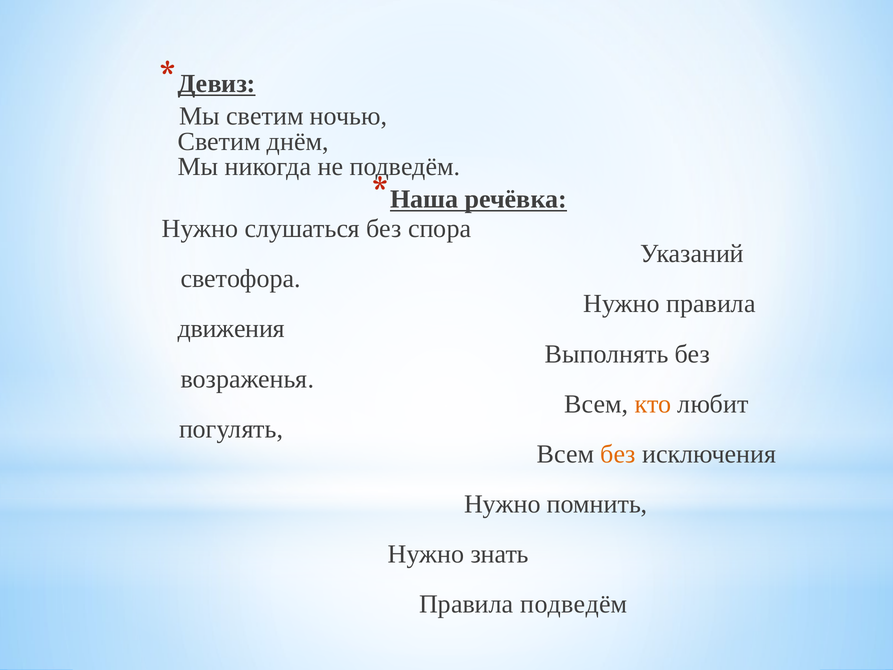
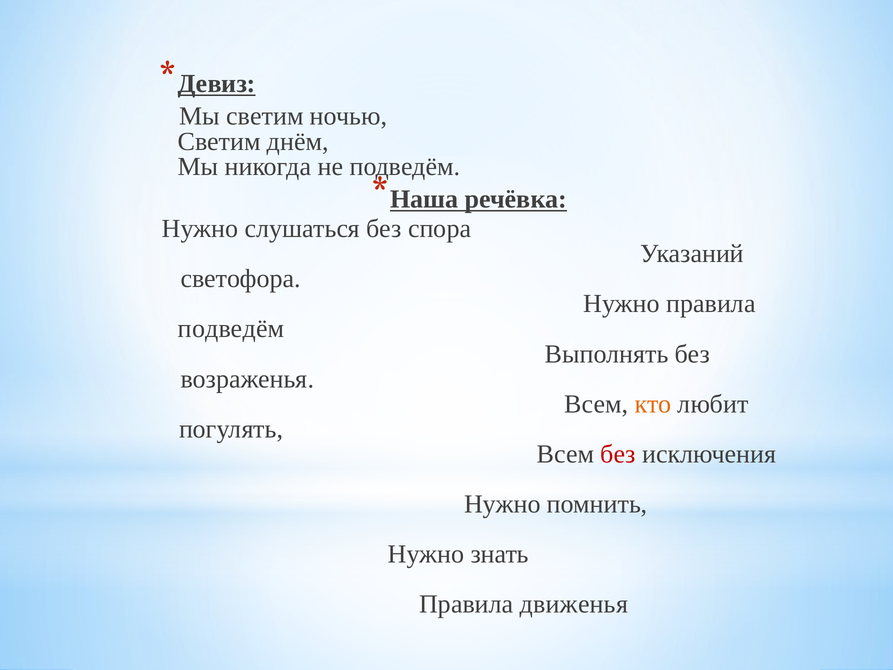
движения at (231, 329): движения -> подведём
без at (618, 454) colour: orange -> red
Правила подведём: подведём -> движенья
